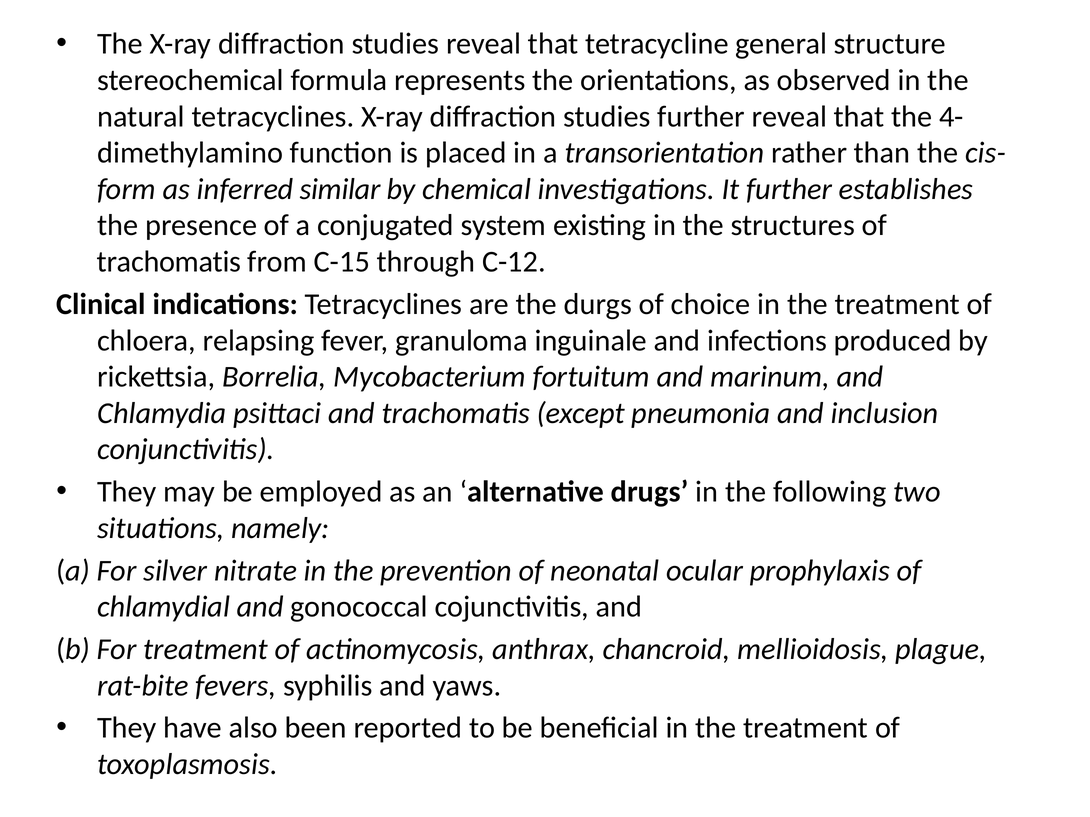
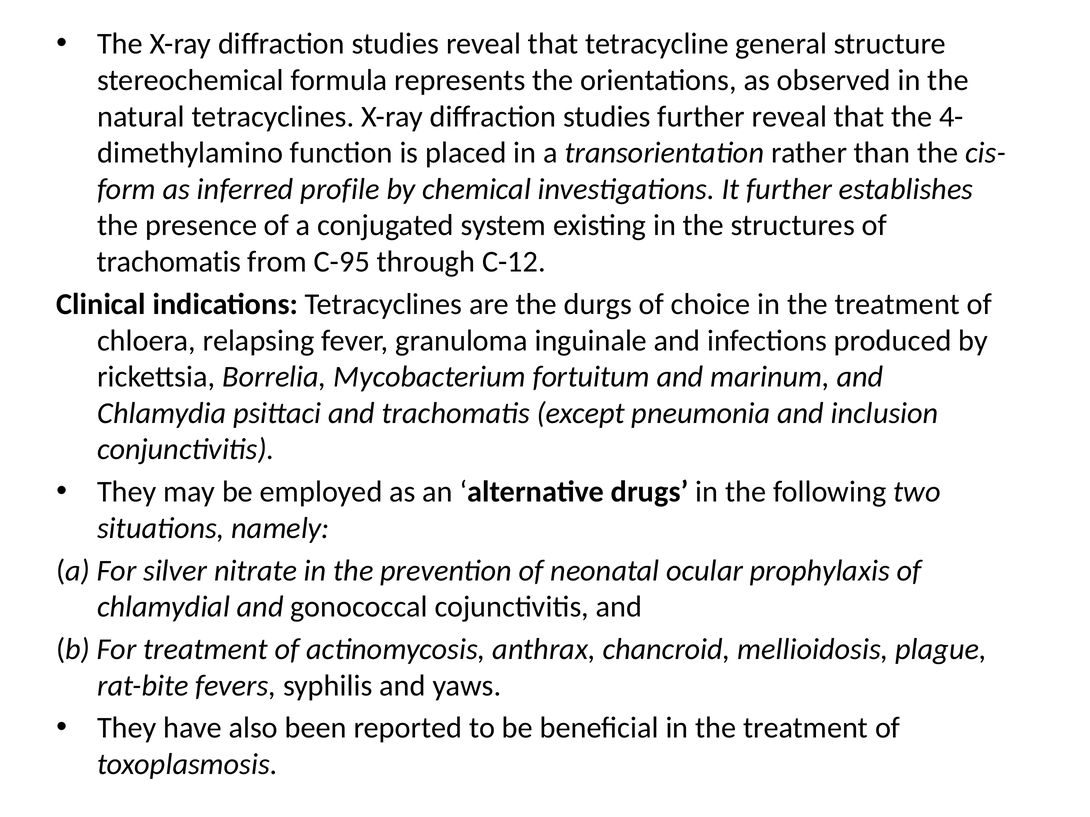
similar: similar -> profile
C-15: C-15 -> C-95
